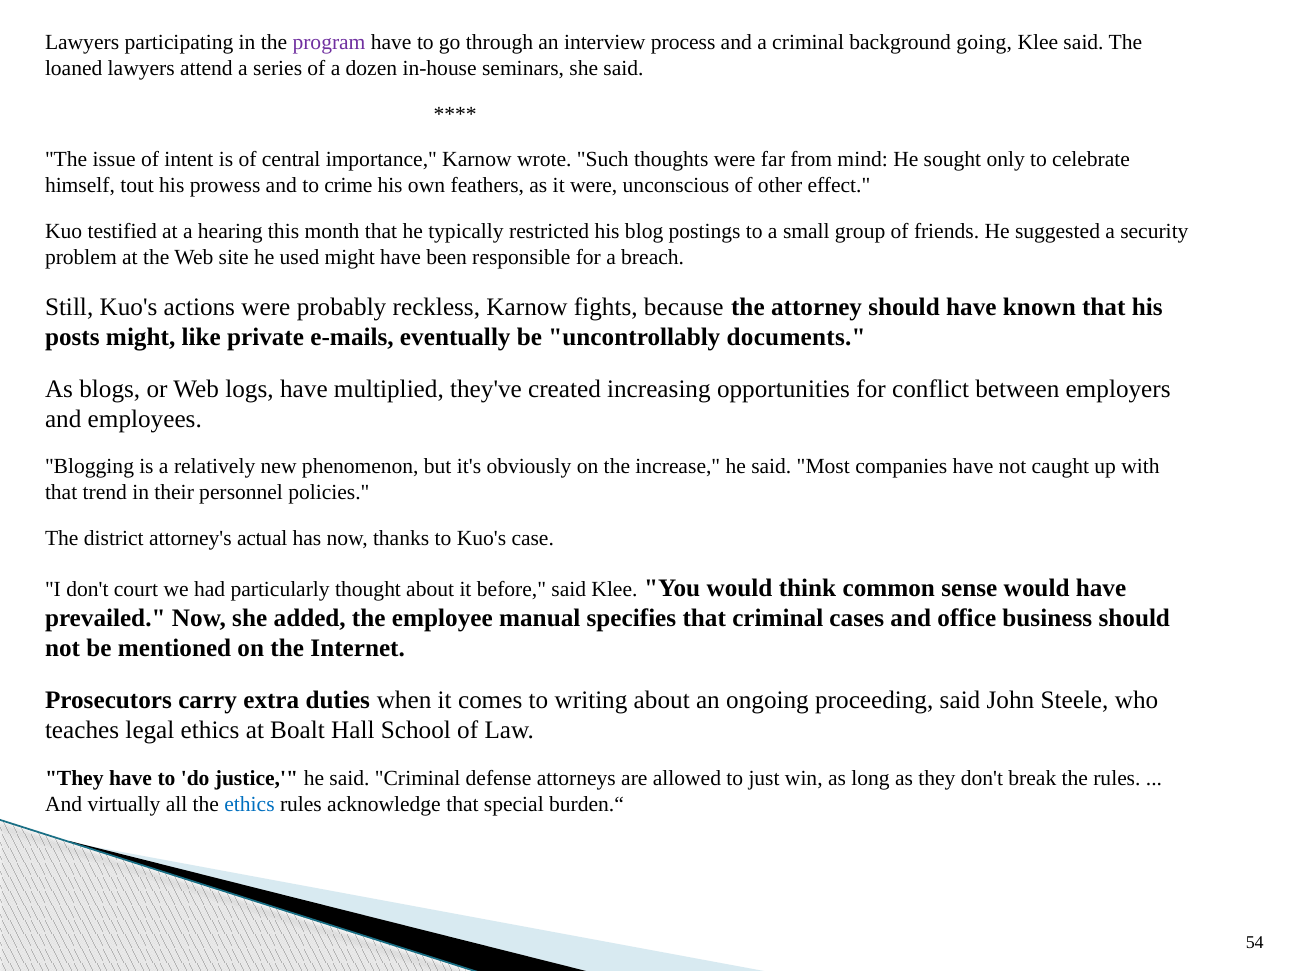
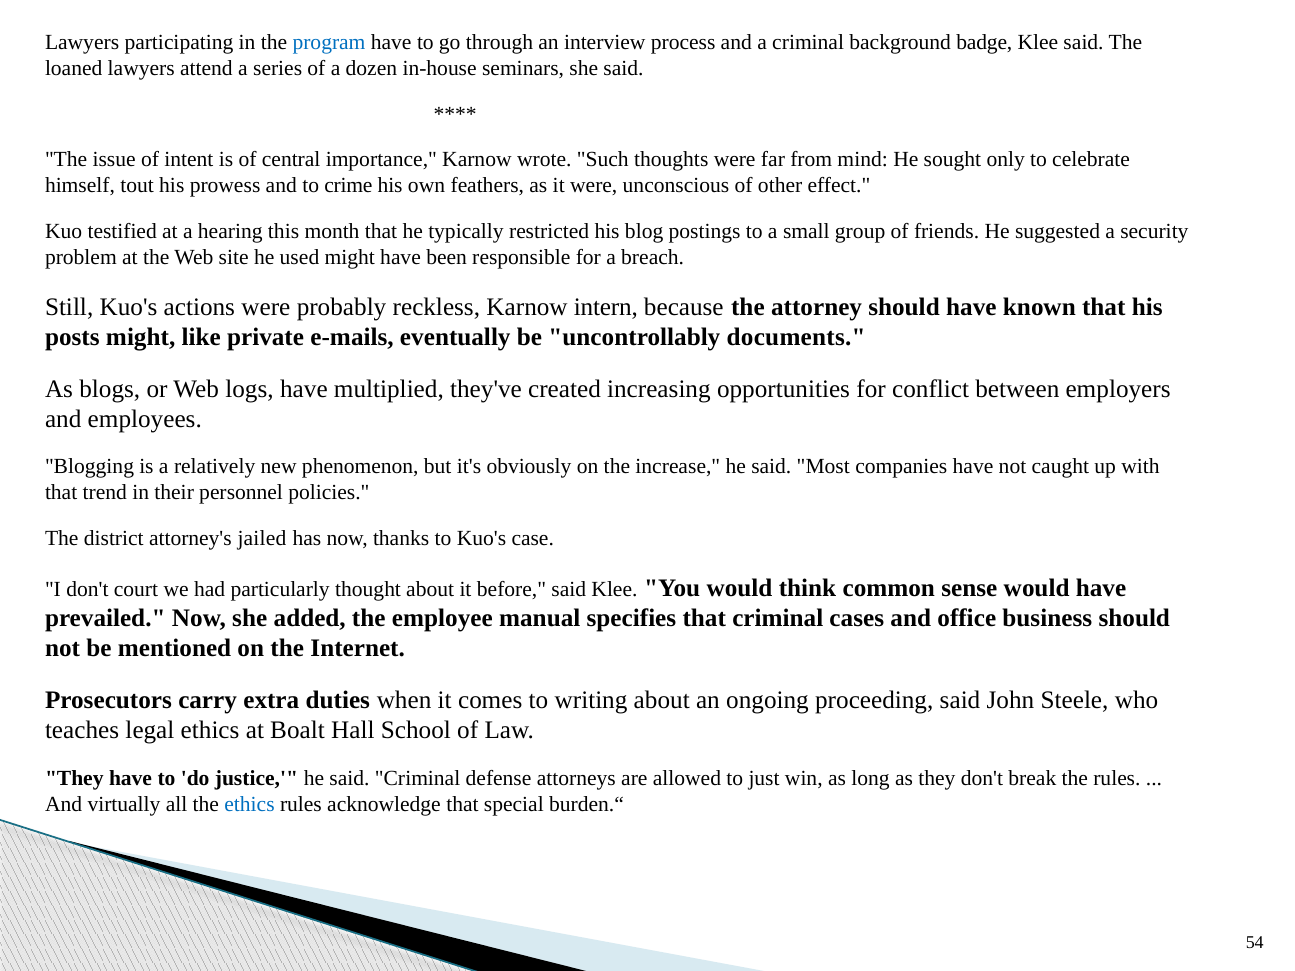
program colour: purple -> blue
going: going -> badge
fights: fights -> intern
actual: actual -> jailed
